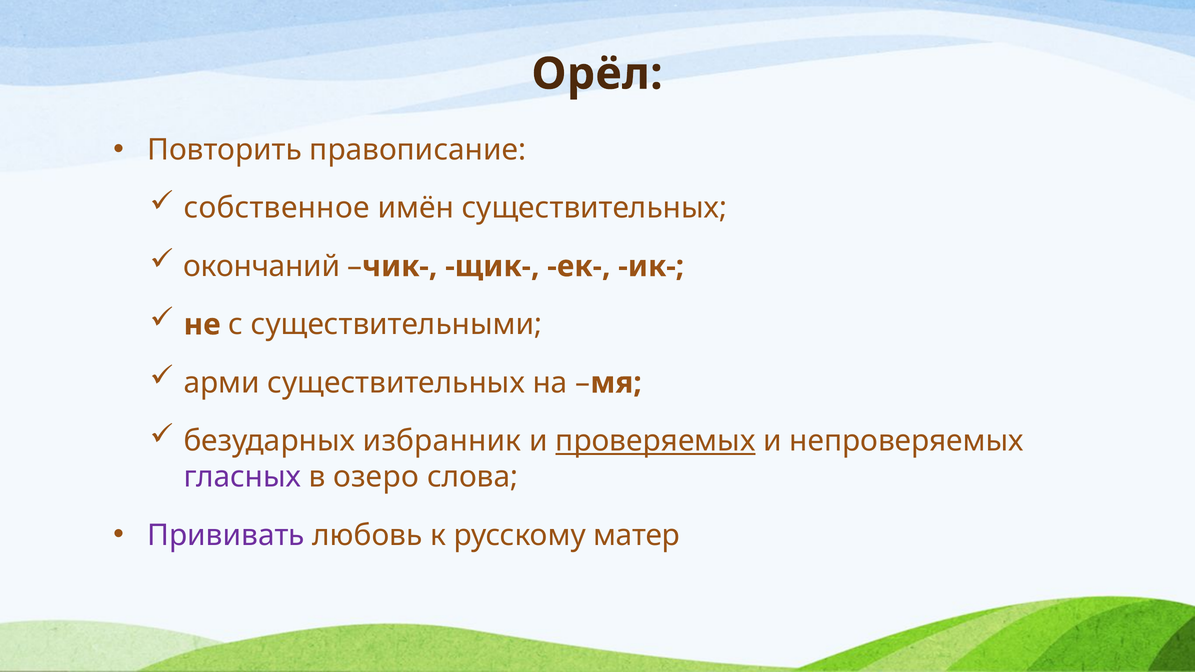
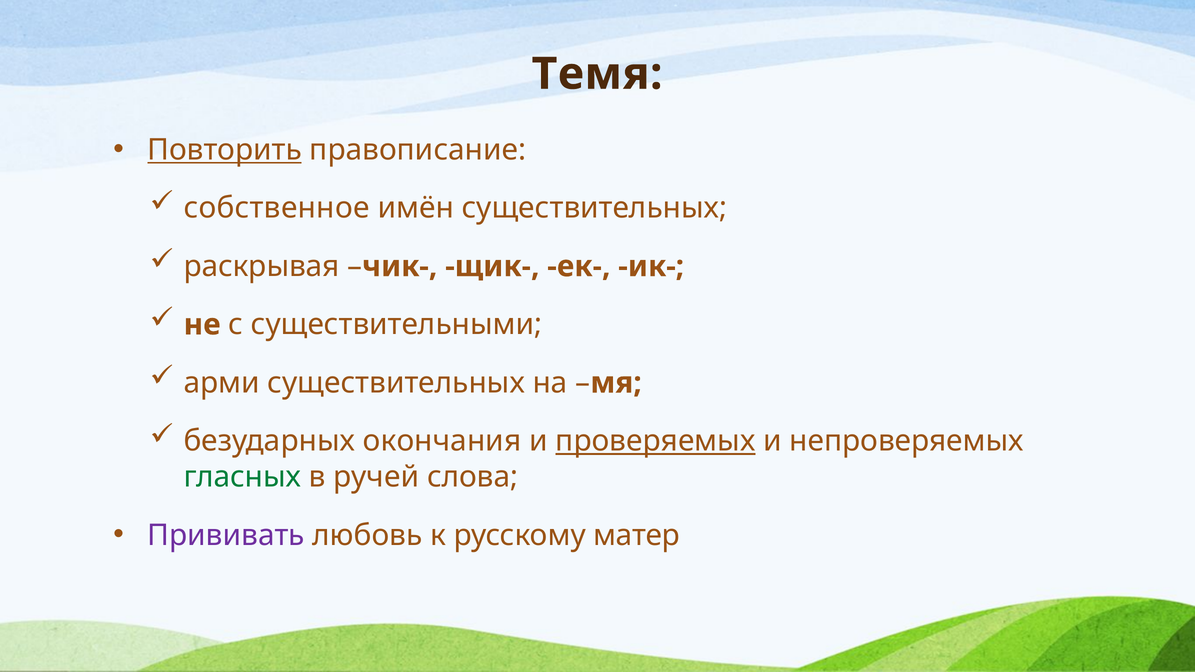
Орёл: Орёл -> Темя
Повторить underline: none -> present
окончаний: окончаний -> раскрывая
избранник: избранник -> окончания
гласных colour: purple -> green
озеро: озеро -> ручей
